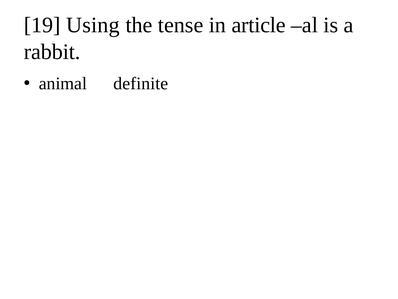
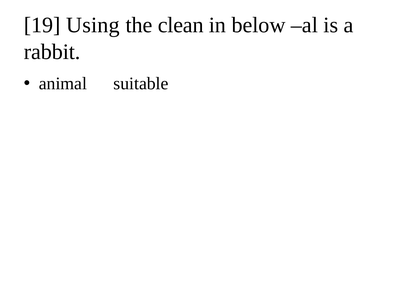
tense: tense -> clean
article: article -> below
definite: definite -> suitable
